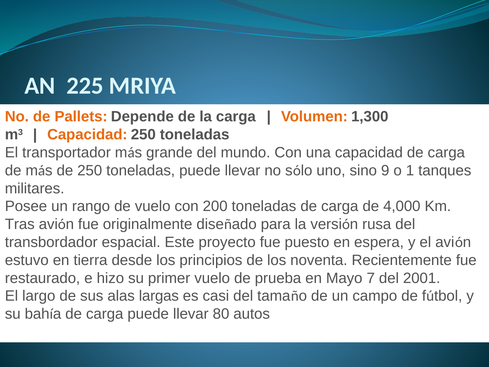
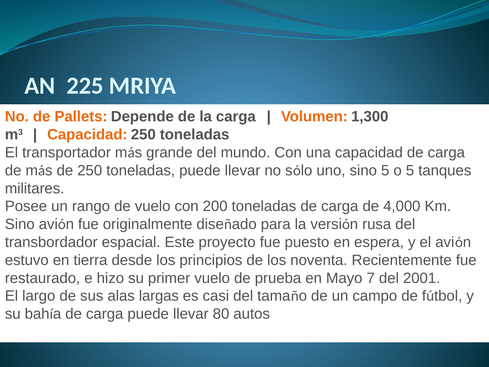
sino 9: 9 -> 5
o 1: 1 -> 5
Tras at (20, 224): Tras -> Sino
